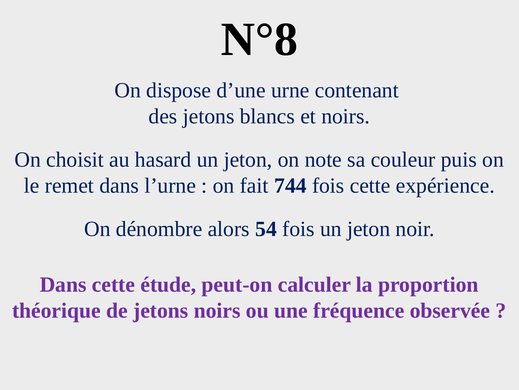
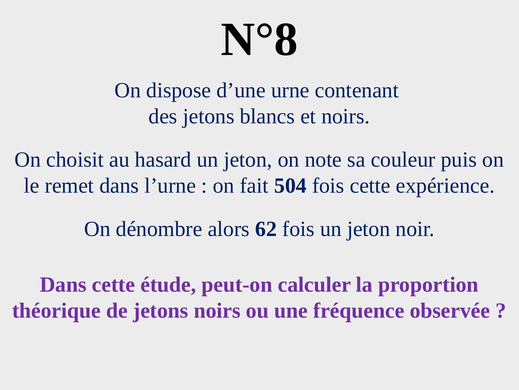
744: 744 -> 504
54: 54 -> 62
